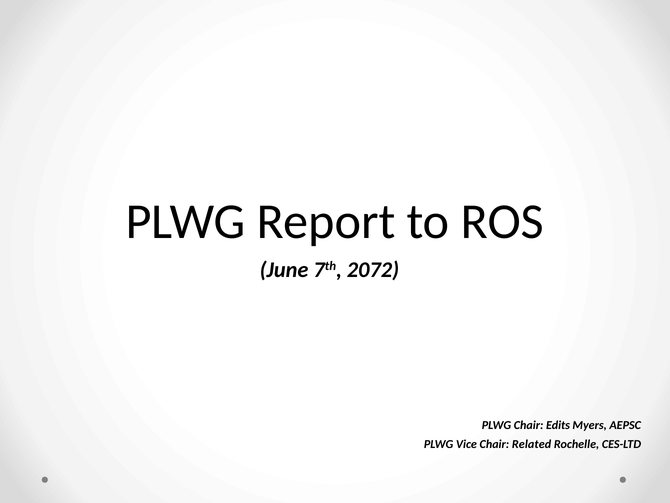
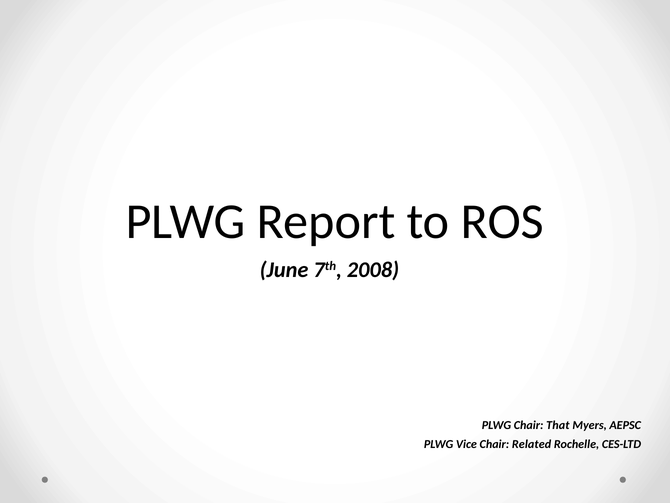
2072: 2072 -> 2008
Edits: Edits -> That
